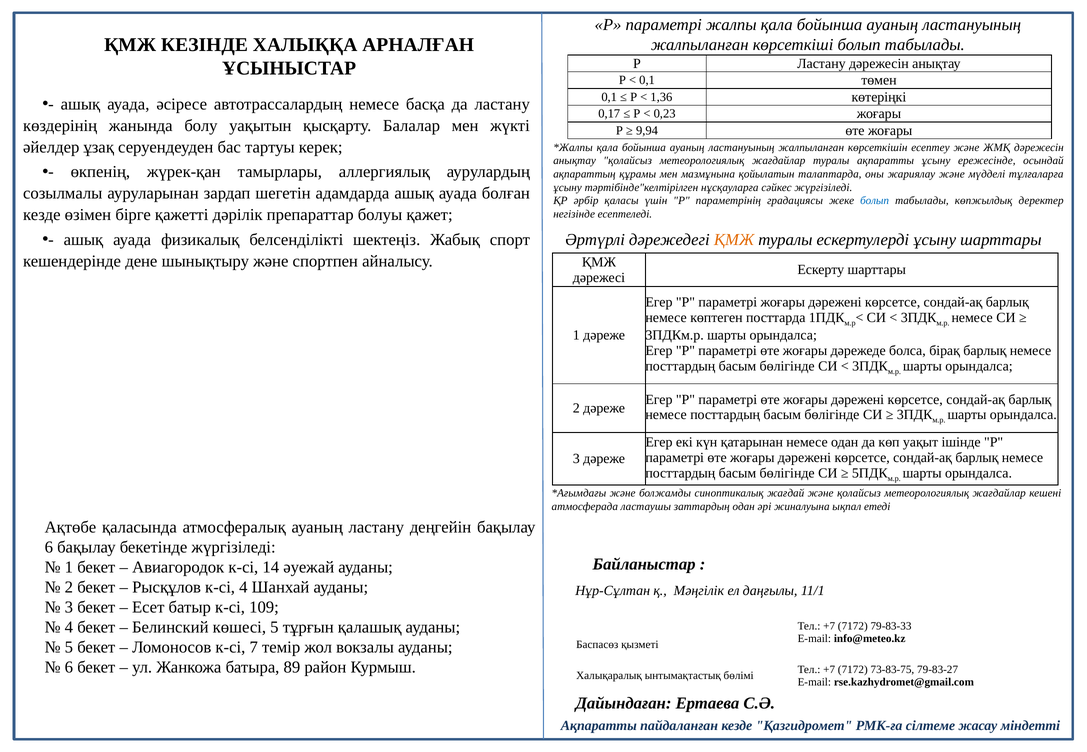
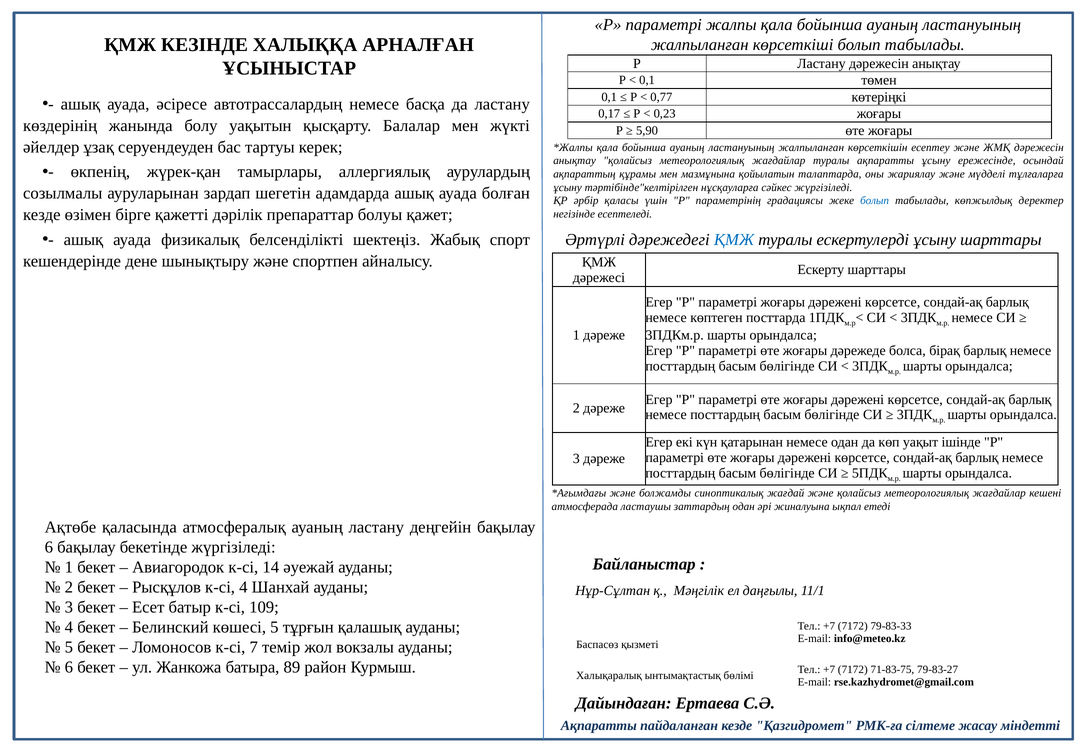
1,36: 1,36 -> 0,77
9,94: 9,94 -> 5,90
ҚМЖ at (734, 240) colour: orange -> blue
73-83-75: 73-83-75 -> 71-83-75
